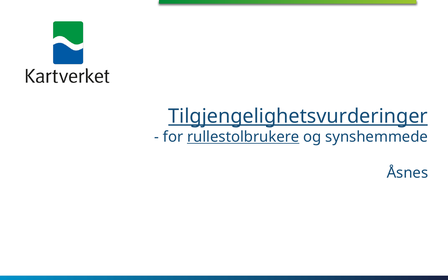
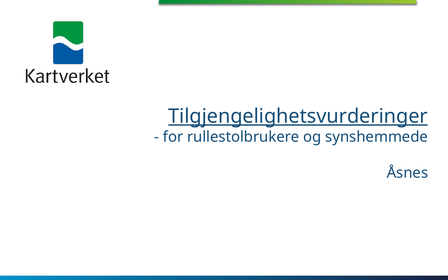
rullestolbrukere underline: present -> none
